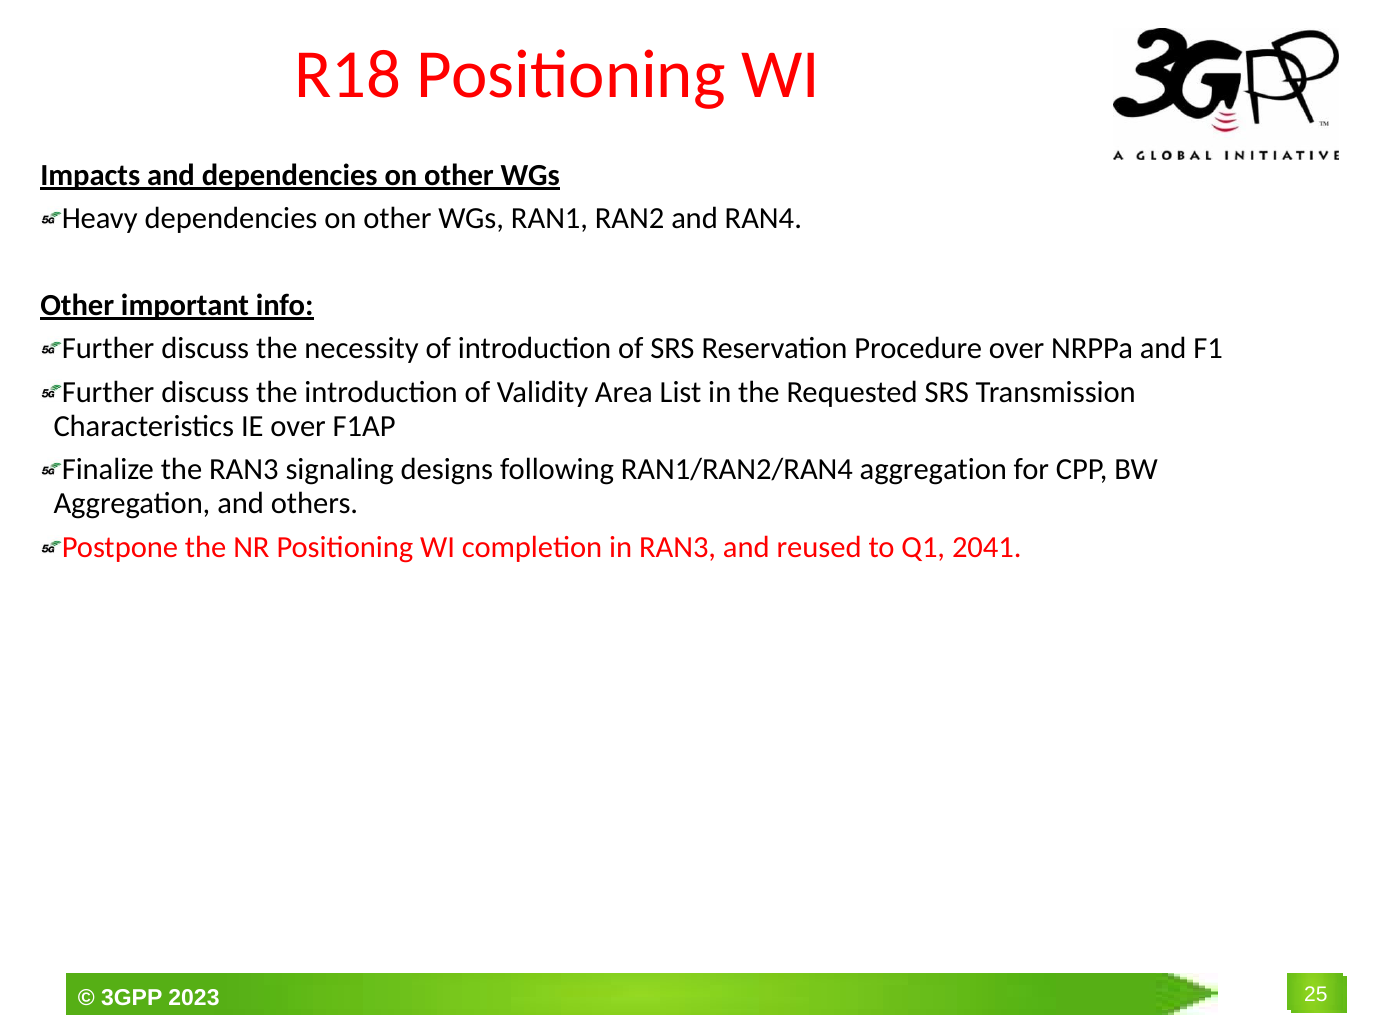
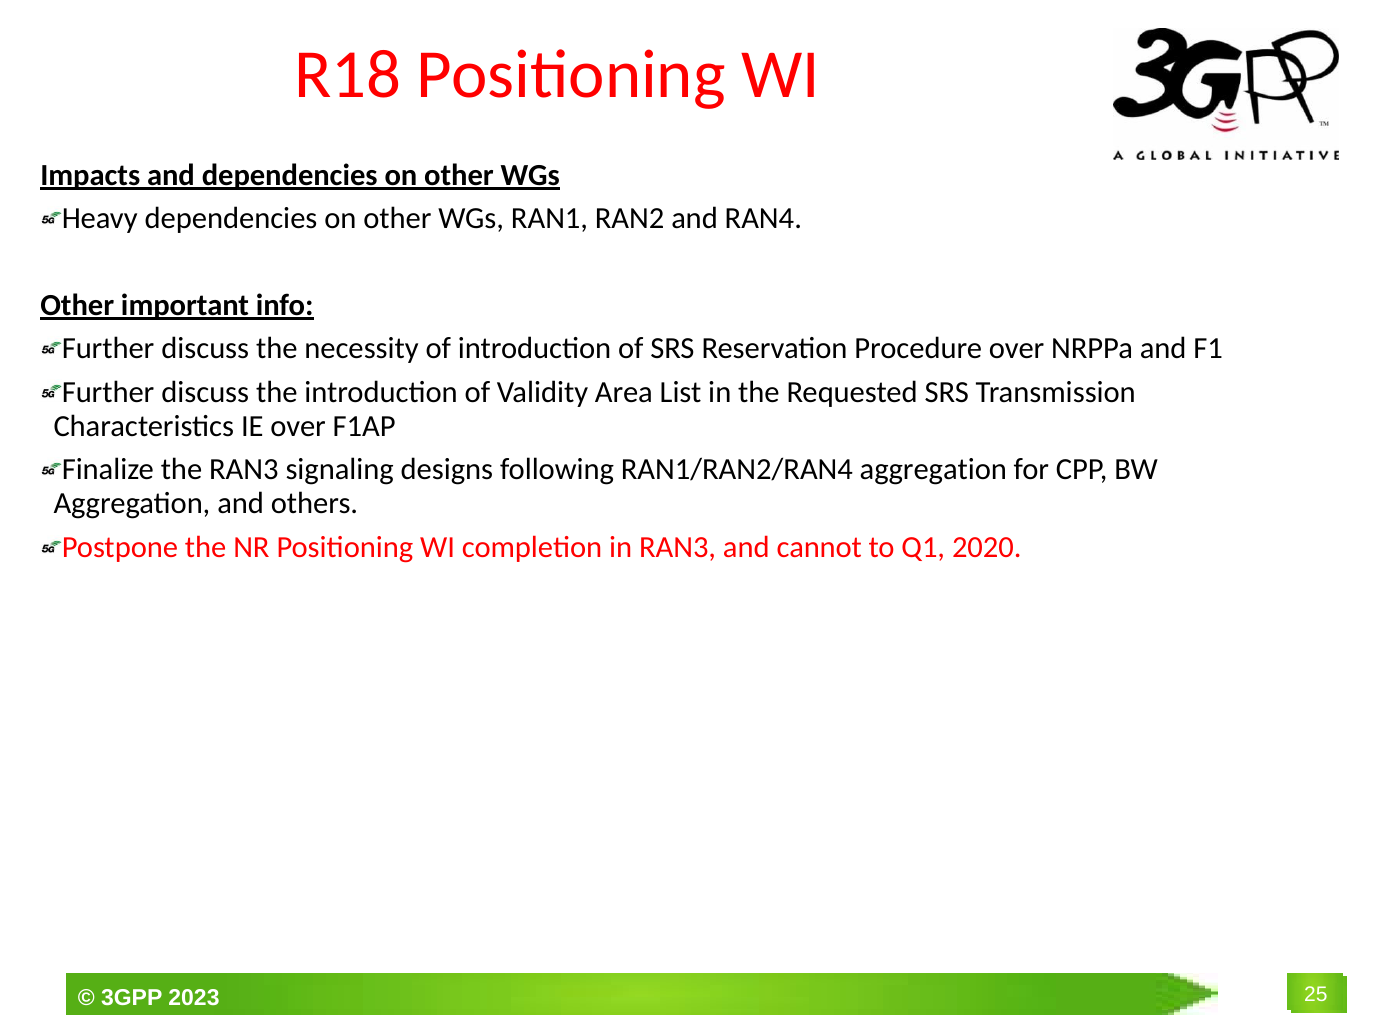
reused: reused -> cannot
2041: 2041 -> 2020
